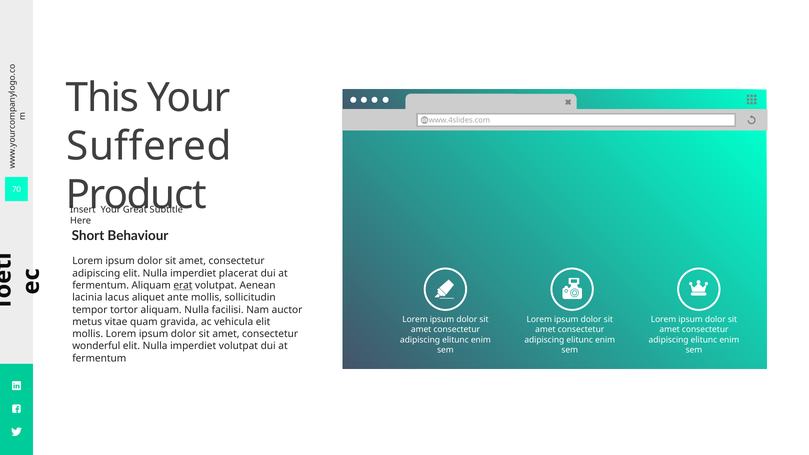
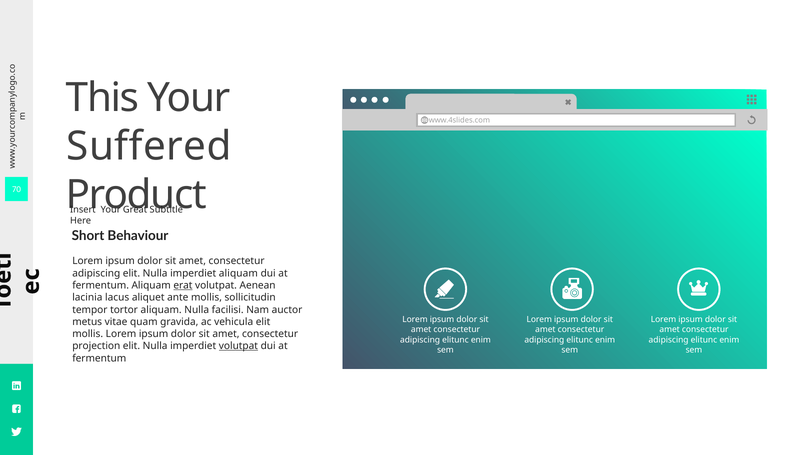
imperdiet placerat: placerat -> aliquam
wonderful: wonderful -> projection
volutpat at (238, 346) underline: none -> present
